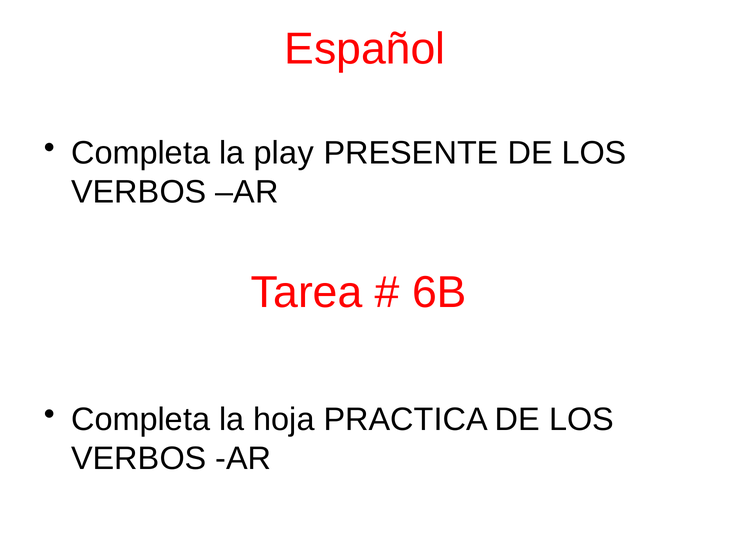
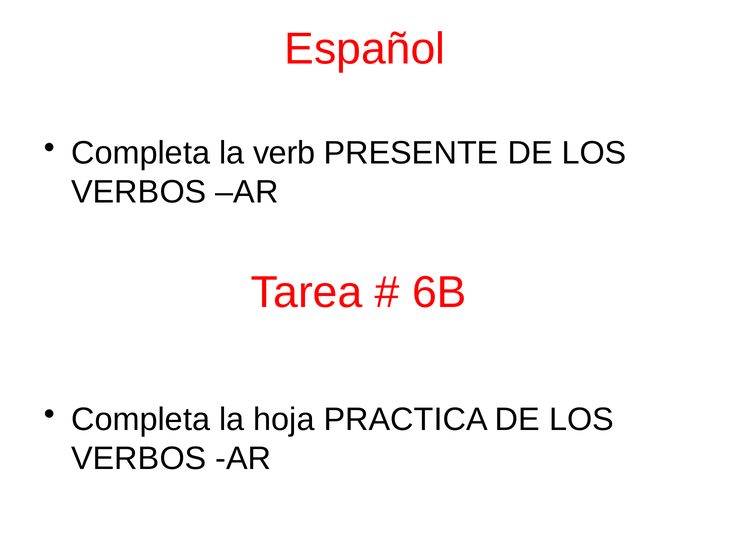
play: play -> verb
